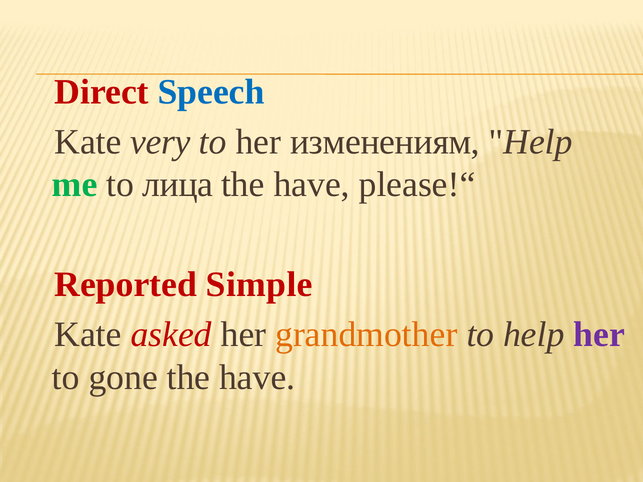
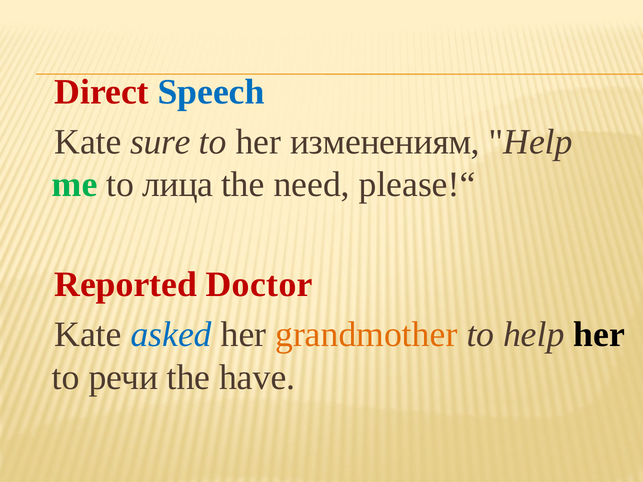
very: very -> sure
have at (312, 185): have -> need
Simple: Simple -> Doctor
asked colour: red -> blue
her at (599, 335) colour: purple -> black
gone: gone -> речи
